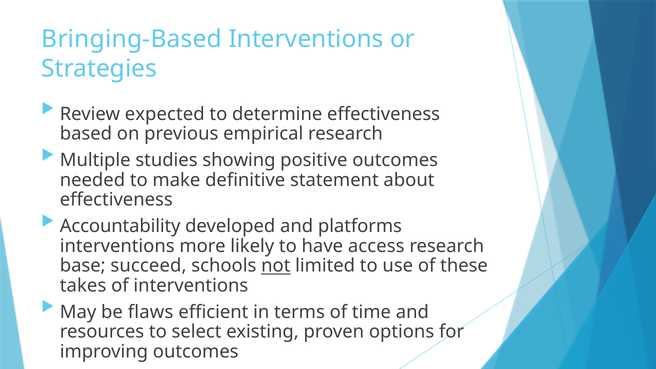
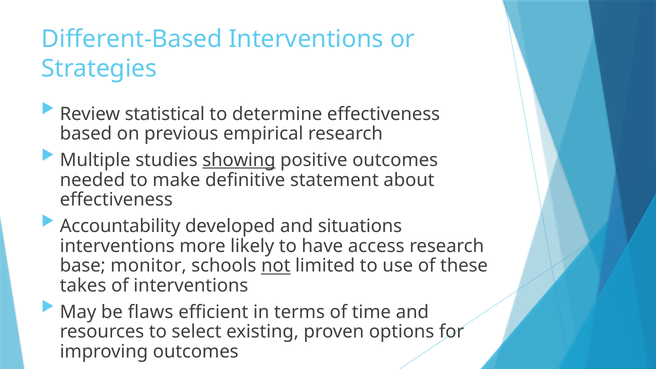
Bringing-Based: Bringing-Based -> Different-Based
expected: expected -> statistical
showing underline: none -> present
platforms: platforms -> situations
succeed: succeed -> monitor
